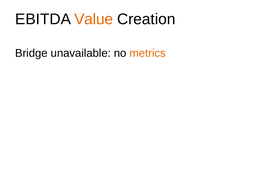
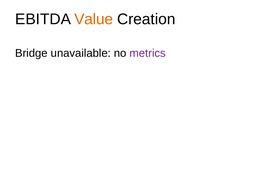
metrics colour: orange -> purple
